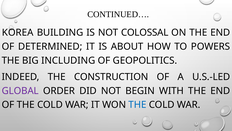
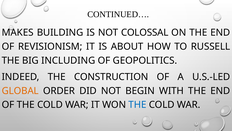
KOREA: KOREA -> MAKES
DETERMINED: DETERMINED -> REVISIONISM
POWERS: POWERS -> RUSSELL
GLOBAL colour: purple -> orange
